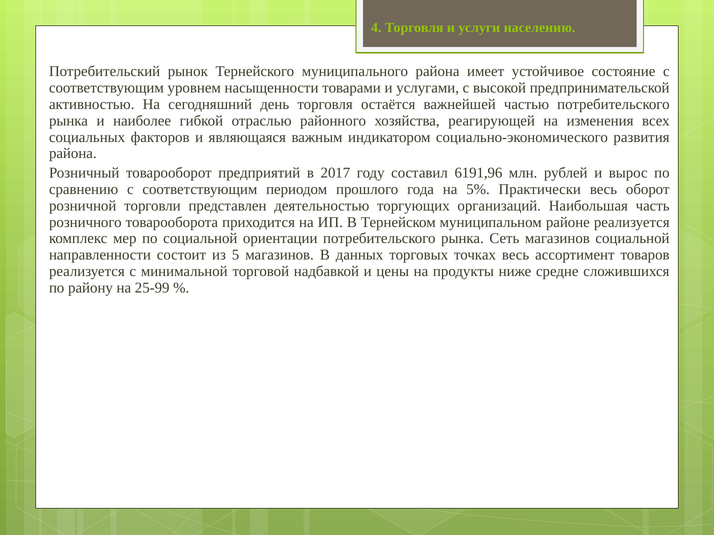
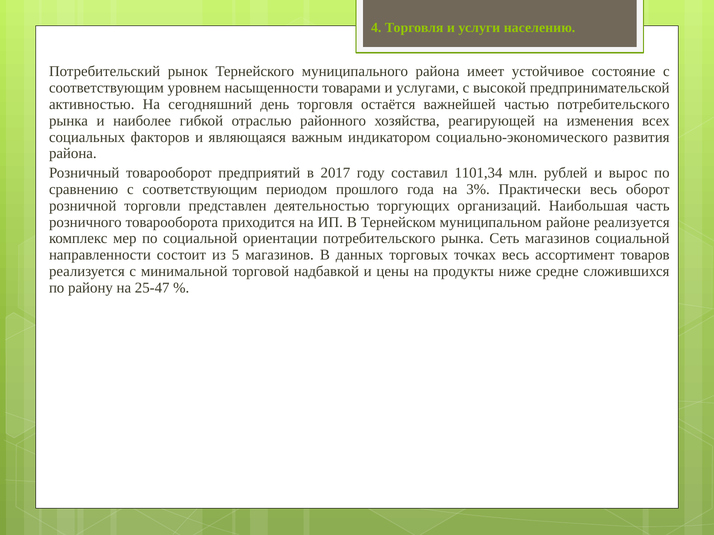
6191,96: 6191,96 -> 1101,34
5%: 5% -> 3%
25-99: 25-99 -> 25-47
